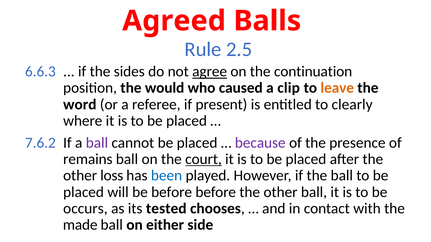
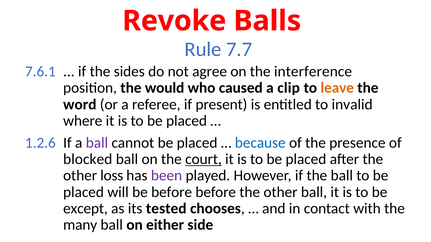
Agreed: Agreed -> Revoke
2.5: 2.5 -> 7.7
6.6.3: 6.6.3 -> 7.6.1
agree underline: present -> none
continuation: continuation -> interference
clearly: clearly -> invalid
7.6.2: 7.6.2 -> 1.2.6
because colour: purple -> blue
remains: remains -> blocked
been colour: blue -> purple
occurs: occurs -> except
made: made -> many
